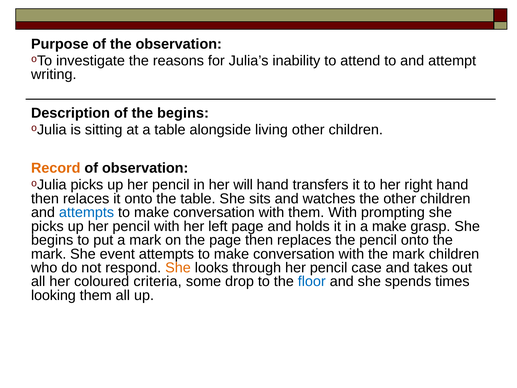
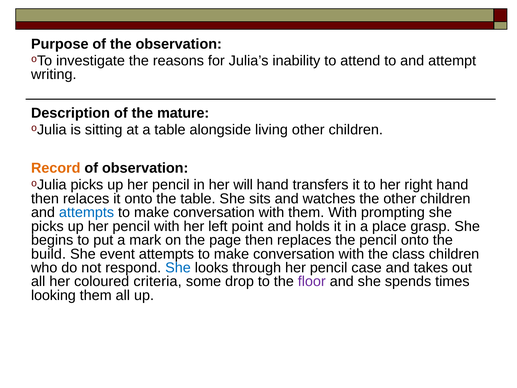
the begins: begins -> mature
left page: page -> point
a make: make -> place
mark at (49, 254): mark -> build
with the mark: mark -> class
She at (178, 268) colour: orange -> blue
floor colour: blue -> purple
